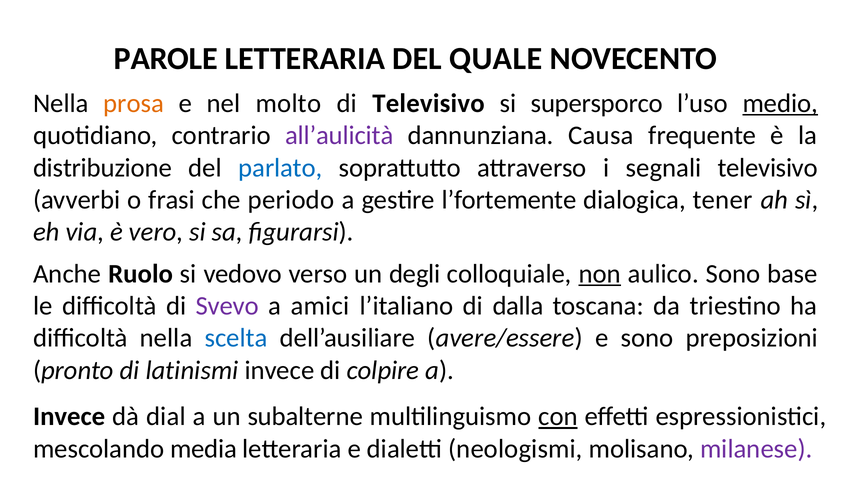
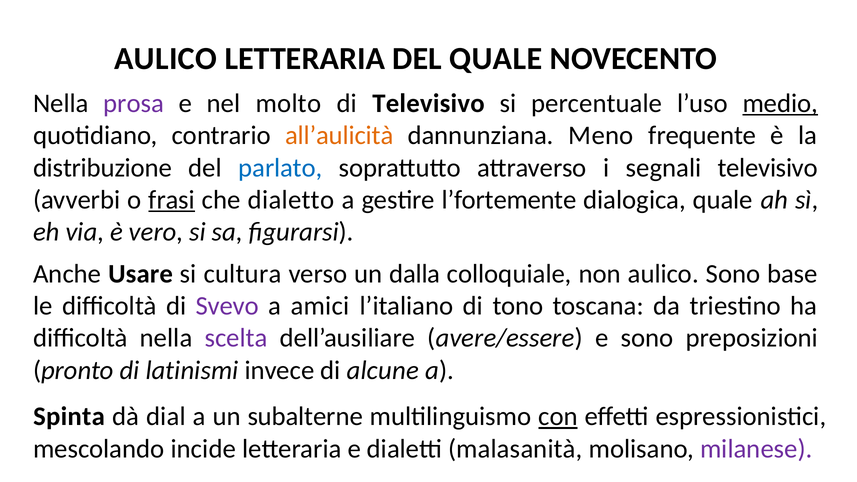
PAROLE at (166, 59): PAROLE -> AULICO
prosa colour: orange -> purple
supersporco: supersporco -> percentuale
all’aulicità colour: purple -> orange
Causa: Causa -> Meno
frasi underline: none -> present
periodo: periodo -> dialetto
dialogica tener: tener -> quale
Ruolo: Ruolo -> Usare
vedovo: vedovo -> cultura
degli: degli -> dalla
non underline: present -> none
dalla: dalla -> tono
scelta colour: blue -> purple
colpire: colpire -> alcune
Invece at (69, 417): Invece -> Spinta
media: media -> incide
neologismi: neologismi -> malasanità
